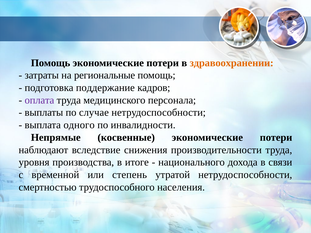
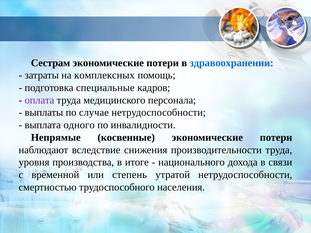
Помощь at (51, 63): Помощь -> Сестрам
здравоохранении colour: orange -> blue
региональные: региональные -> комплексных
поддержание: поддержание -> специальные
